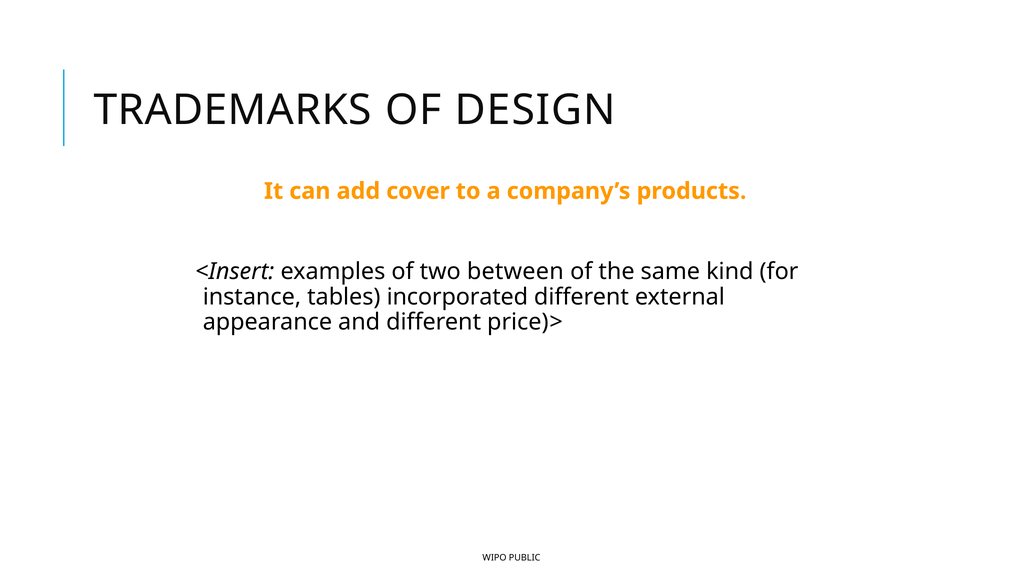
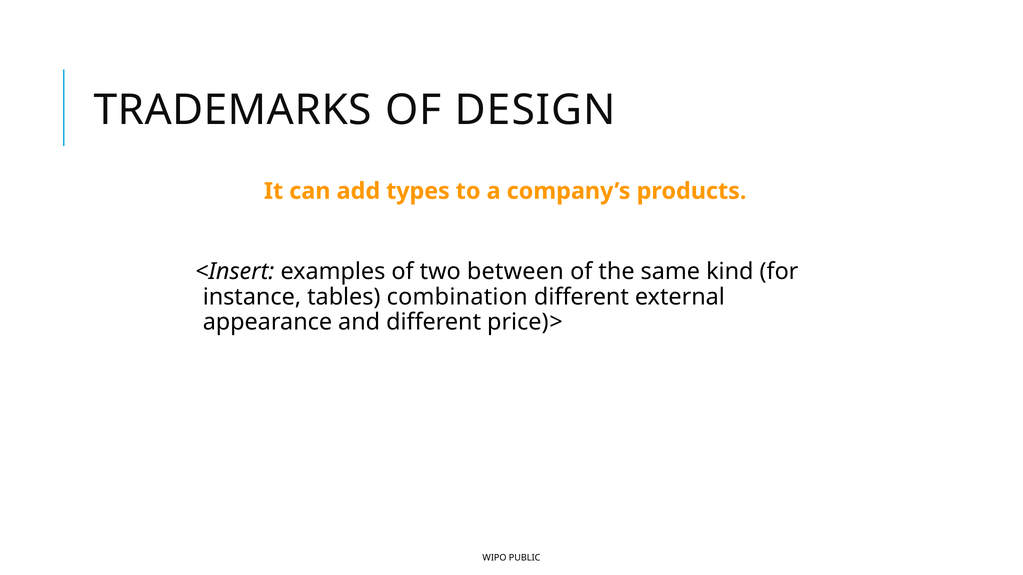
cover: cover -> types
incorporated: incorporated -> combination
